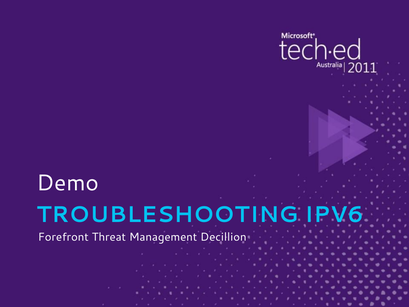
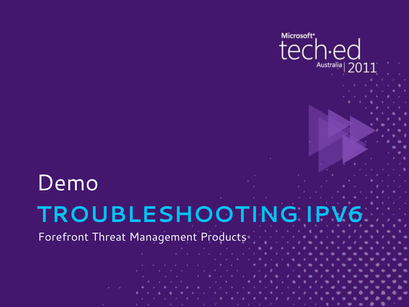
Decillion: Decillion -> Products
